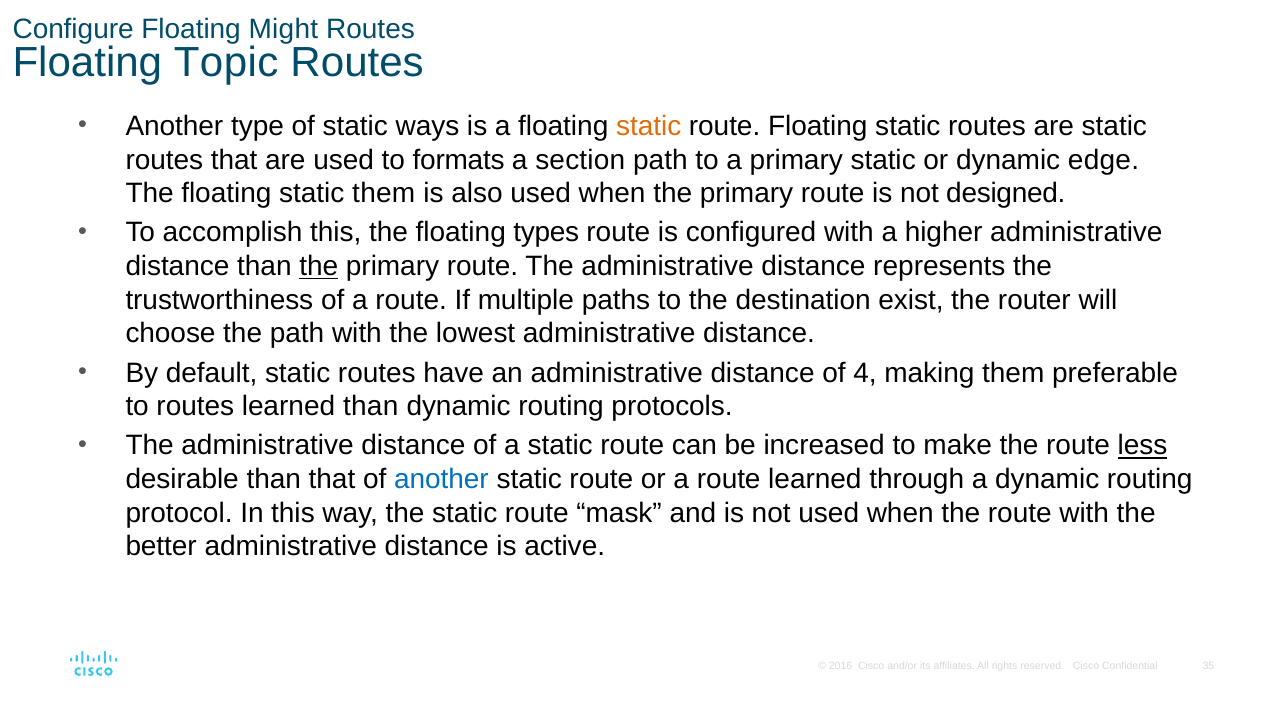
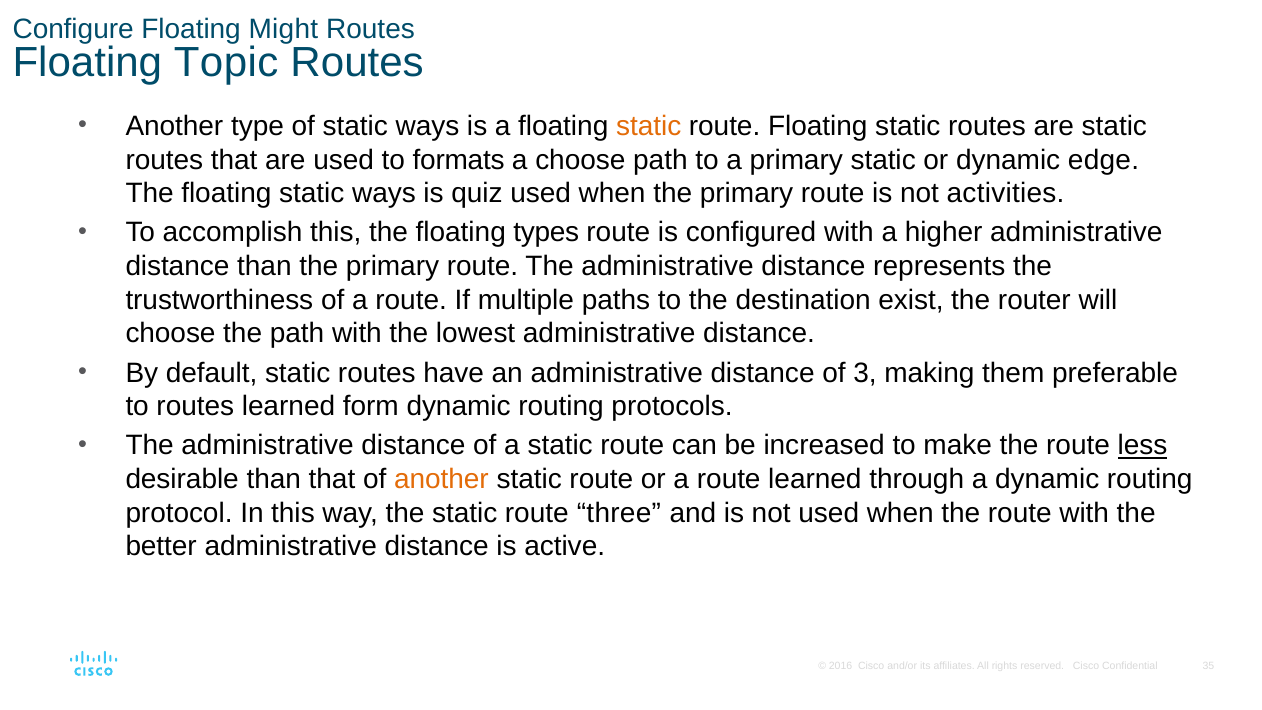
a section: section -> choose
floating static them: them -> ways
also: also -> quiz
designed: designed -> activities
the at (319, 266) underline: present -> none
4: 4 -> 3
learned than: than -> form
another at (441, 479) colour: blue -> orange
mask: mask -> three
